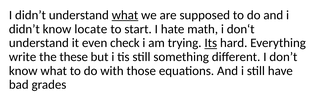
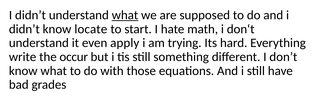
check: check -> apply
Its underline: present -> none
these: these -> occur
